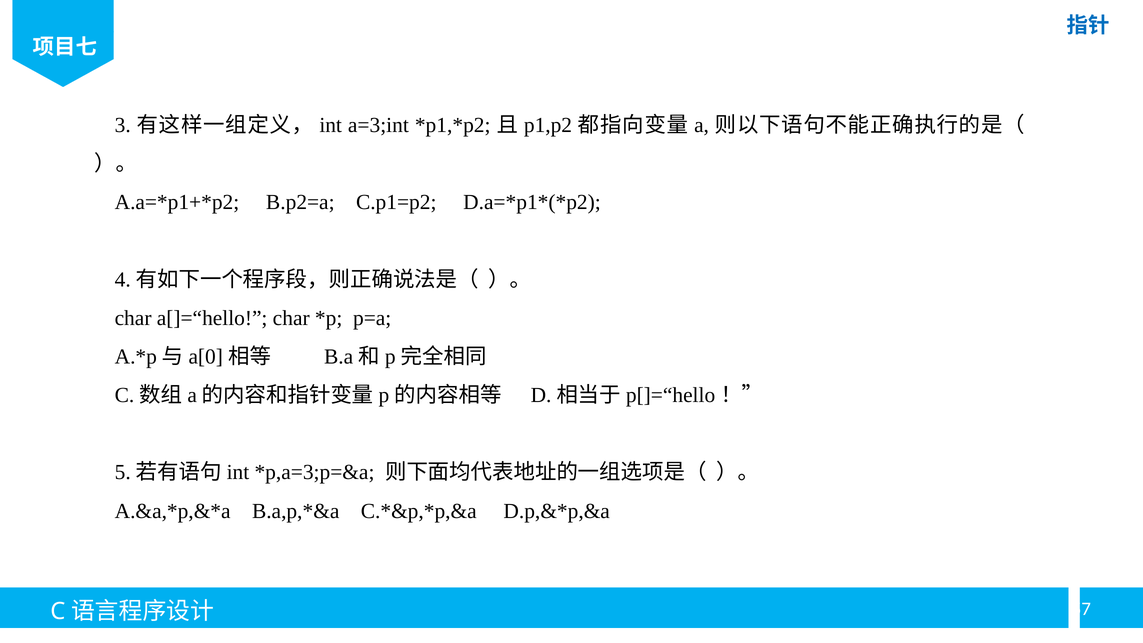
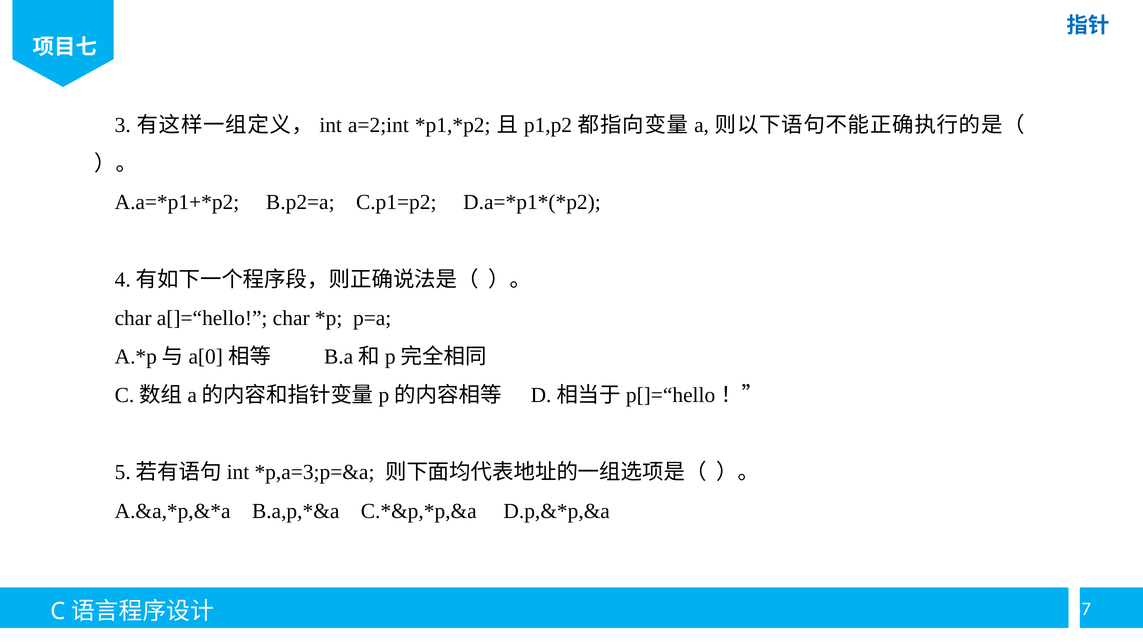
a=3;int: a=3;int -> a=2;int
